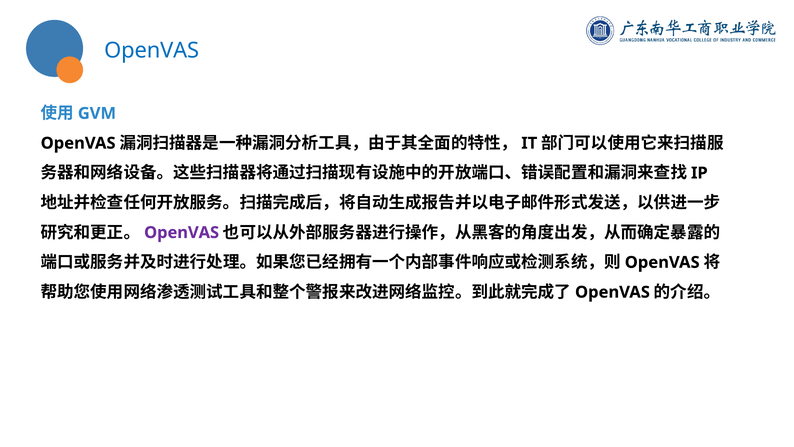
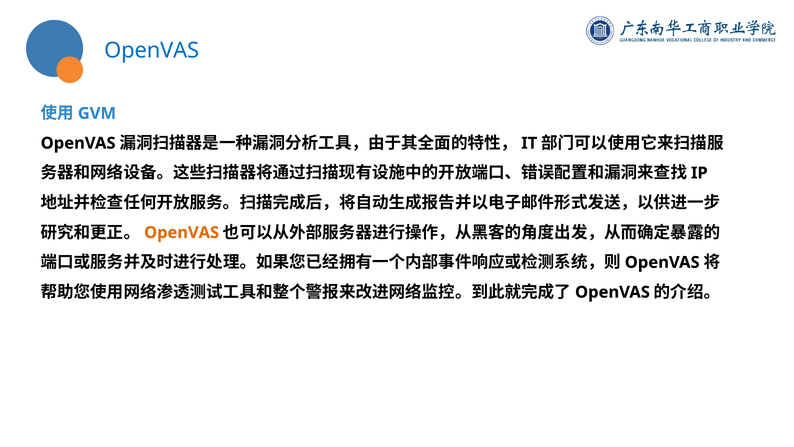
OpenVAS at (182, 232) colour: purple -> orange
